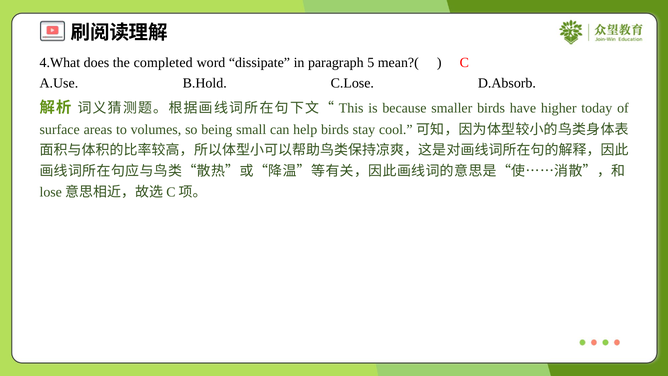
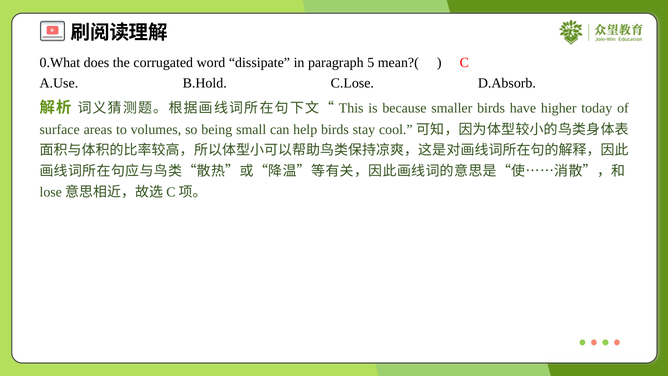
4.What: 4.What -> 0.What
completed: completed -> corrugated
